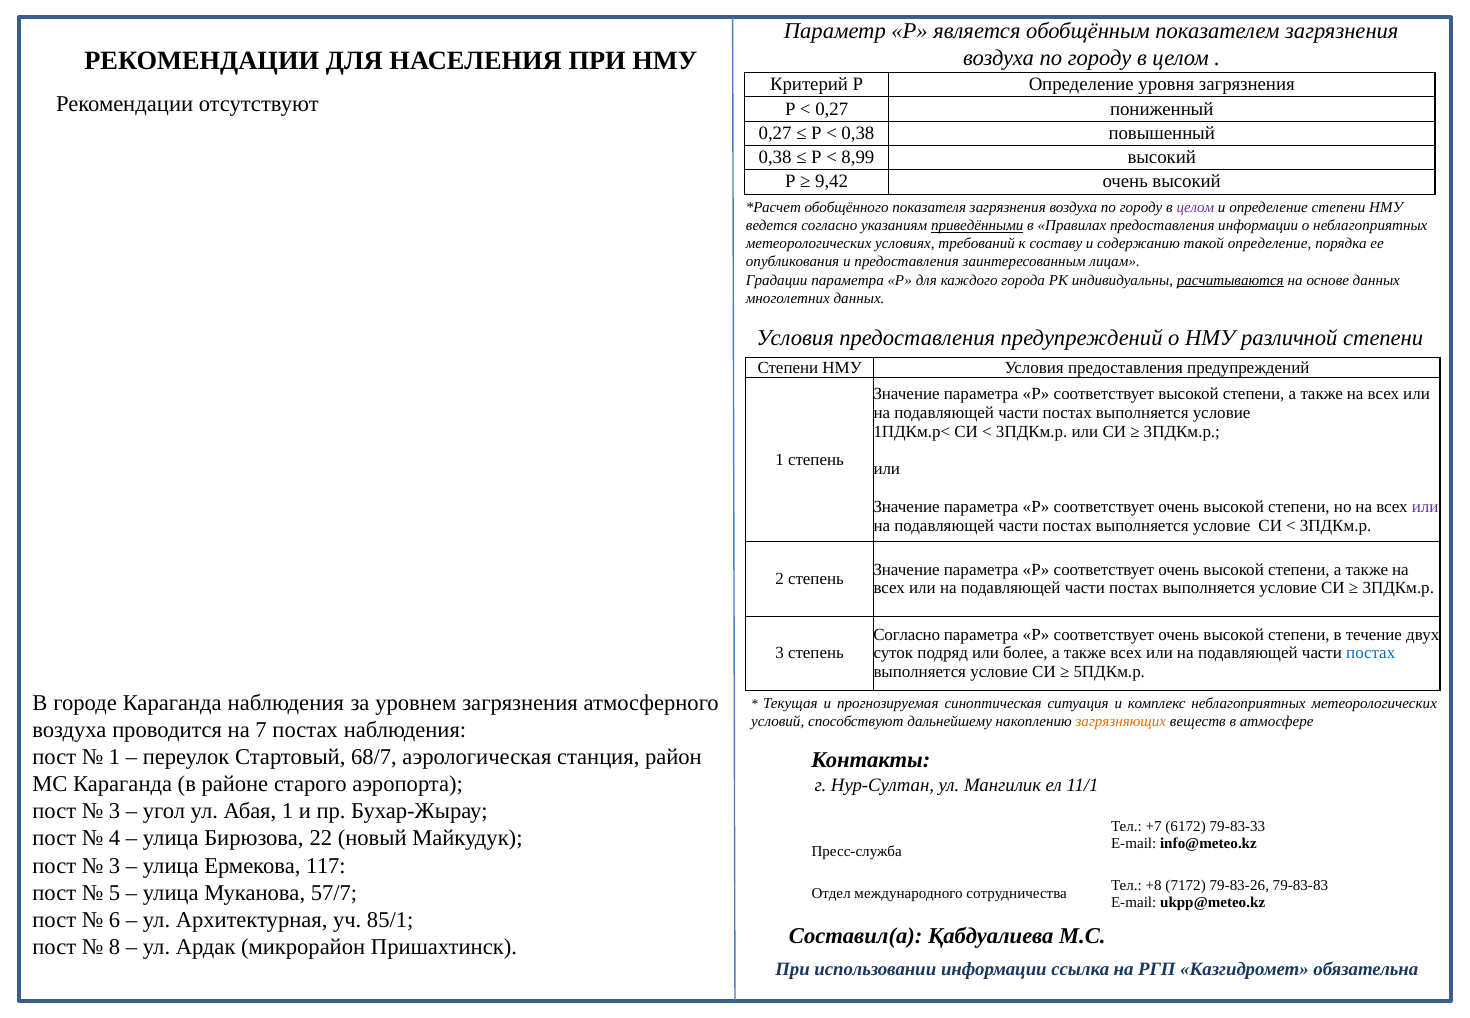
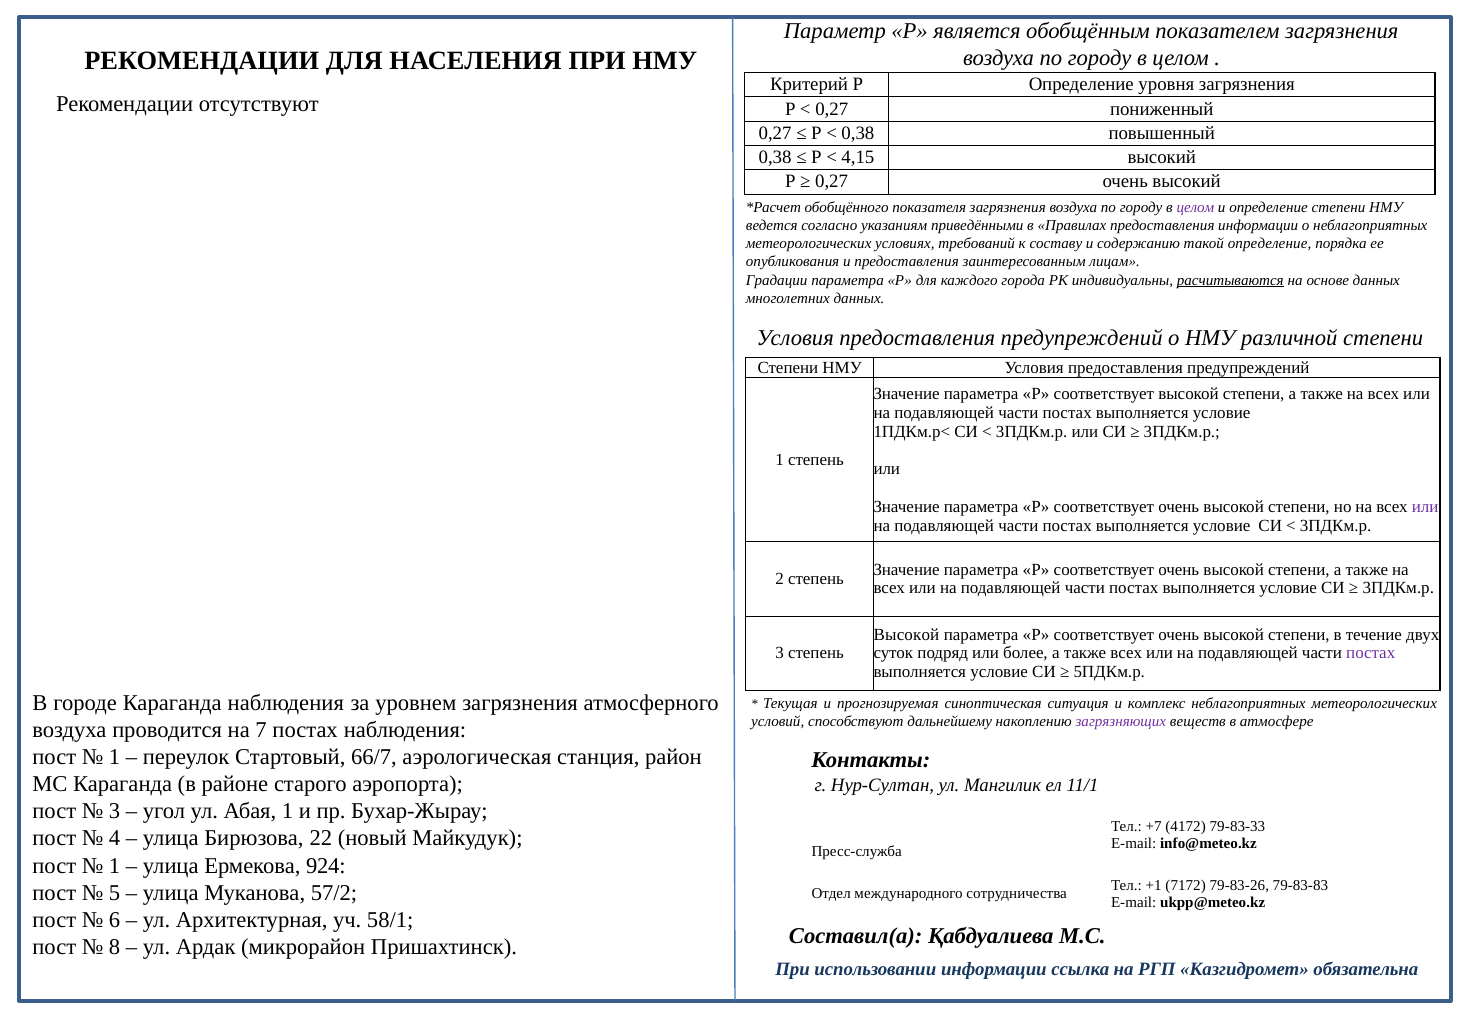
8,99: 8,99 -> 4,15
9,42 at (832, 182): 9,42 -> 0,27
приведёнными underline: present -> none
Согласно at (907, 634): Согласно -> Высокой
постах at (1371, 653) colour: blue -> purple
загрязняющих colour: orange -> purple
68/7: 68/7 -> 66/7
6172: 6172 -> 4172
3 at (115, 865): 3 -> 1
117: 117 -> 924
+8: +8 -> +1
57/7: 57/7 -> 57/2
85/1: 85/1 -> 58/1
